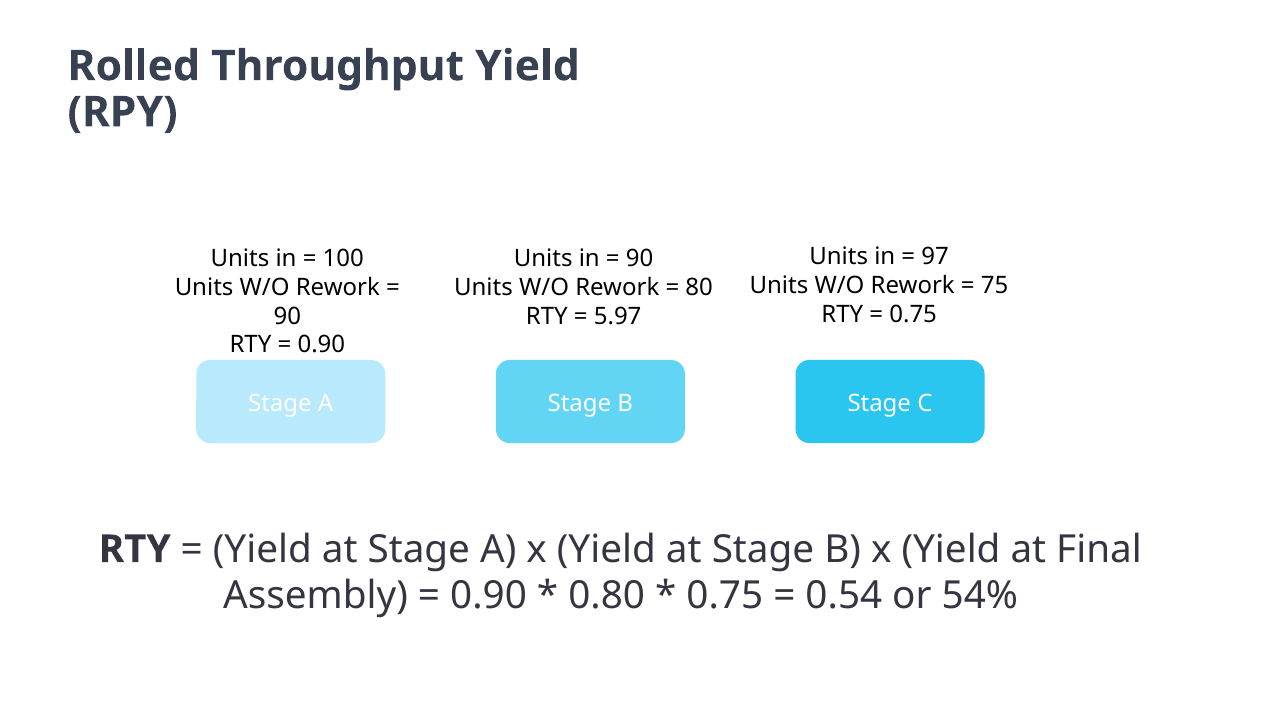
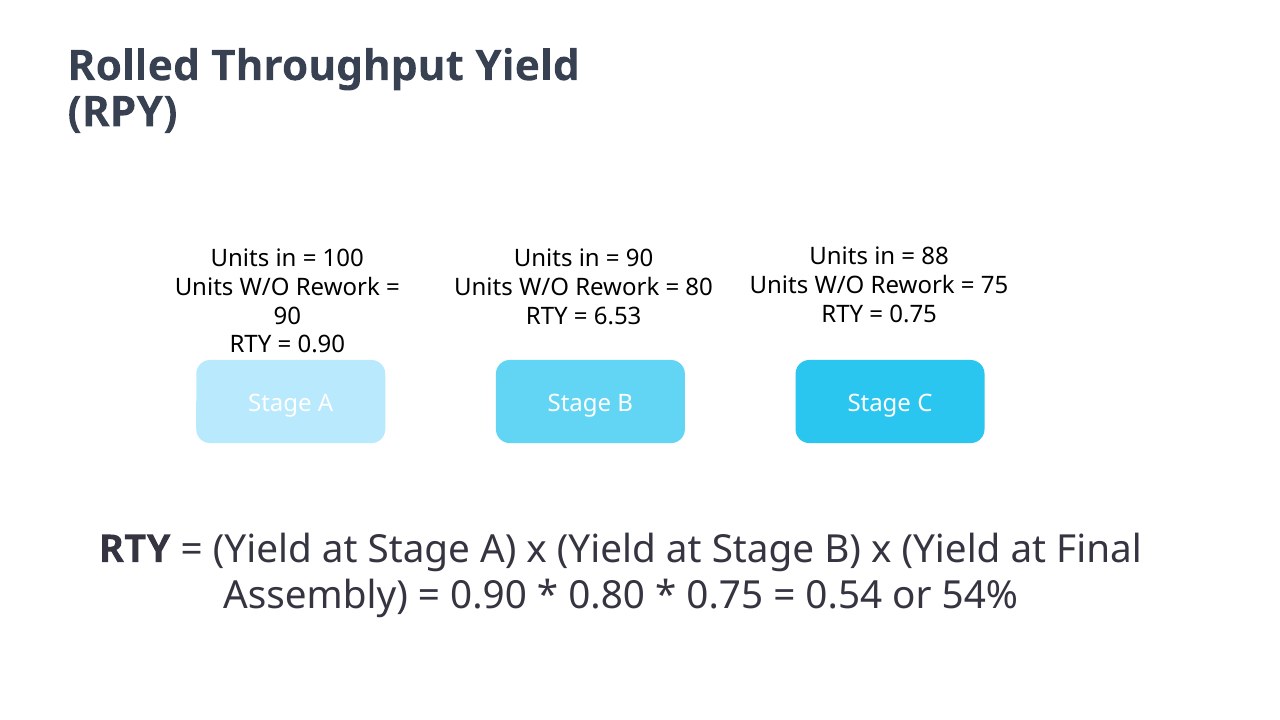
97: 97 -> 88
5.97: 5.97 -> 6.53
